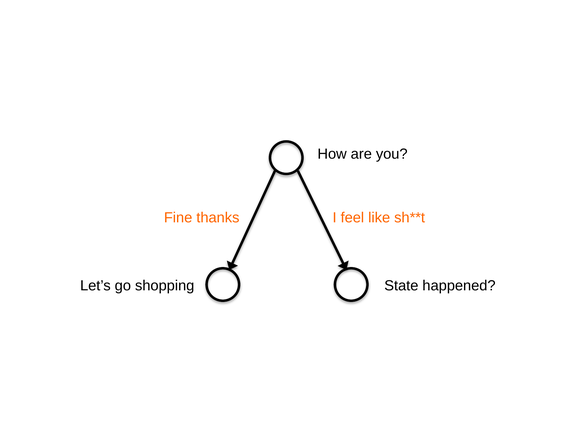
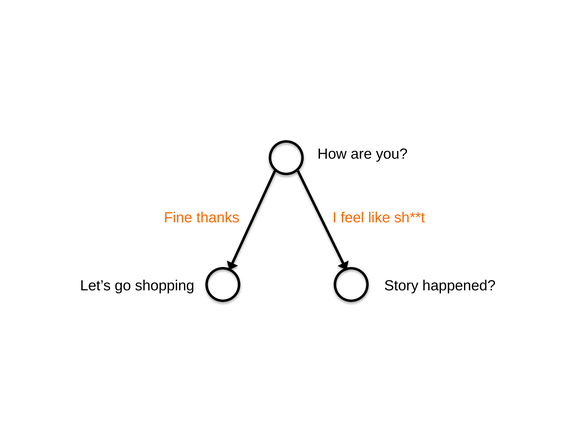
State: State -> Story
